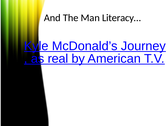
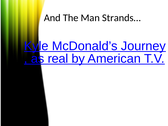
Literacy…: Literacy… -> Strands…
